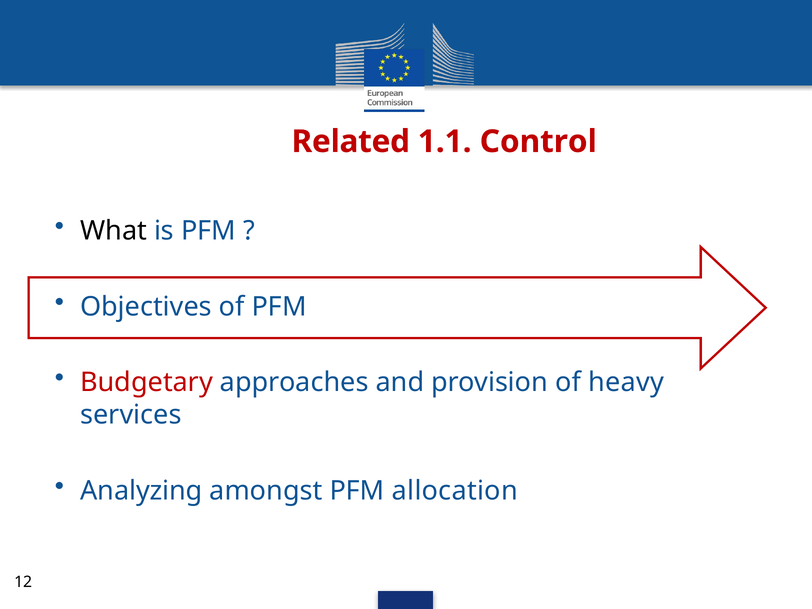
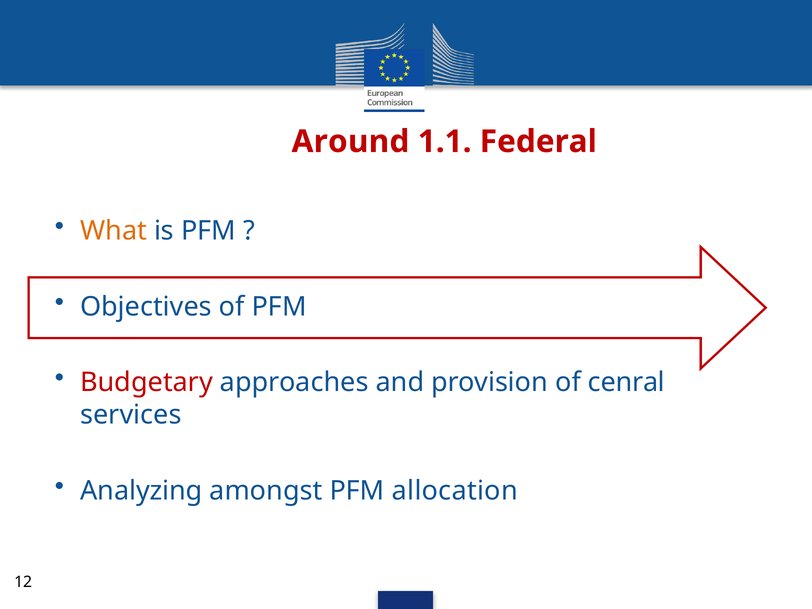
Related: Related -> Around
Control: Control -> Federal
What colour: black -> orange
heavy: heavy -> cenral
